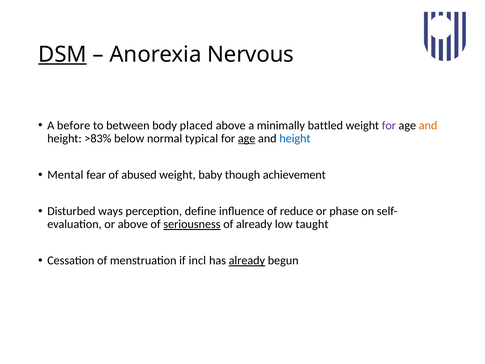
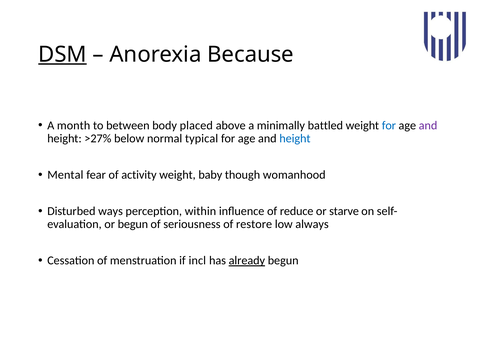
Nervous: Nervous -> Because
before: before -> month
for at (389, 125) colour: purple -> blue
and at (428, 125) colour: orange -> purple
>83%: >83% -> >27%
age at (247, 138) underline: present -> none
abused: abused -> activity
achievement: achievement -> womanhood
define: define -> within
phase: phase -> starve
or above: above -> begun
seriousness underline: present -> none
of already: already -> restore
taught: taught -> always
